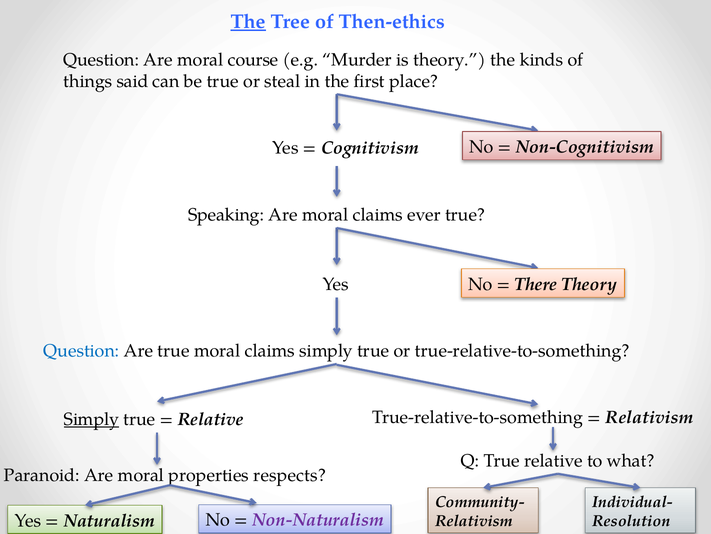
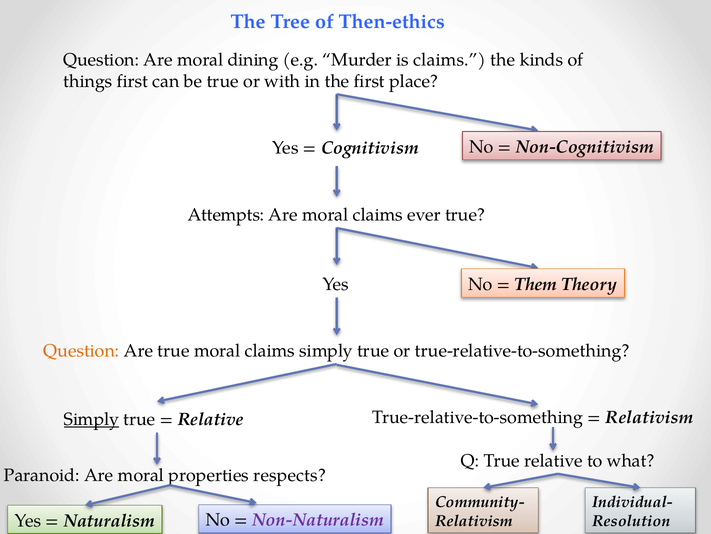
The at (248, 22) underline: present -> none
course: course -> dining
is theory: theory -> claims
things said: said -> first
steal: steal -> with
Speaking: Speaking -> Attempts
There: There -> Them
Question at (81, 350) colour: blue -> orange
